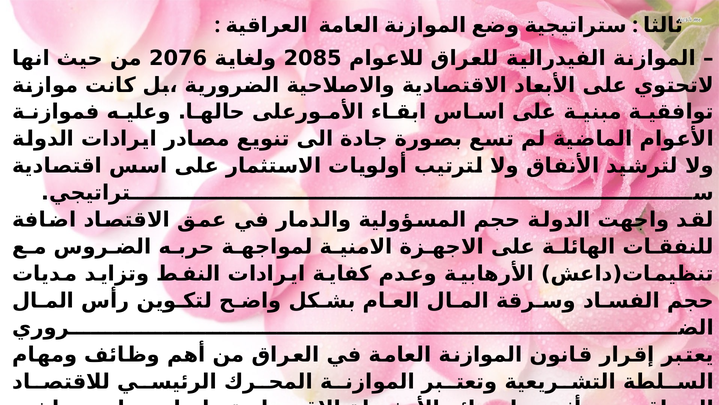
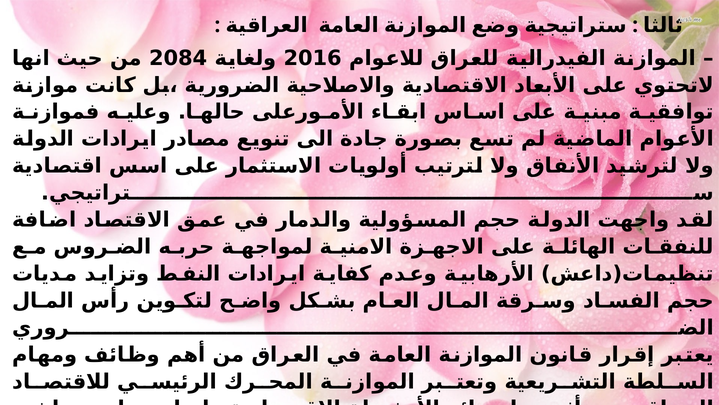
2076: 2076 -> 2084
2085: 2085 -> 2016
